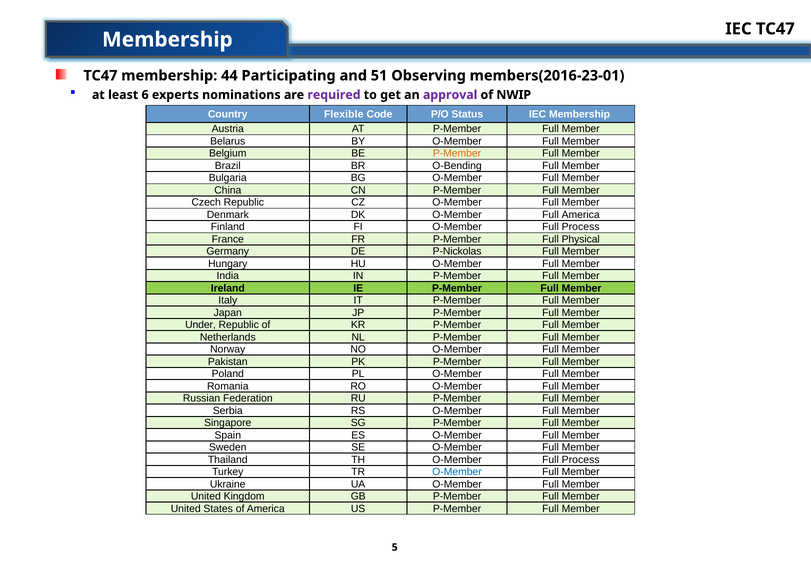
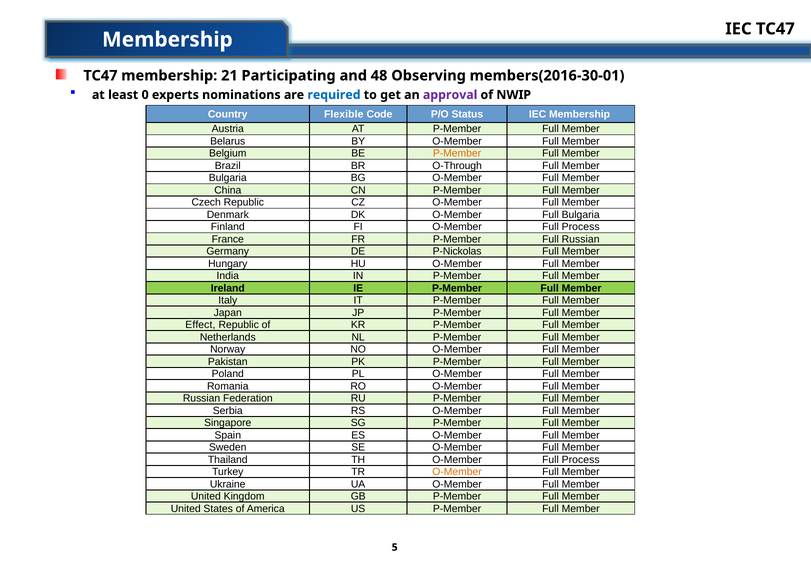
44: 44 -> 21
51: 51 -> 48
members(2016-23-01: members(2016-23-01 -> members(2016-30-01
6: 6 -> 0
required colour: purple -> blue
O-Bending: O-Bending -> O-Through
Full America: America -> Bulgaria
Full Physical: Physical -> Russian
Under: Under -> Effect
O-Member at (457, 471) colour: blue -> orange
